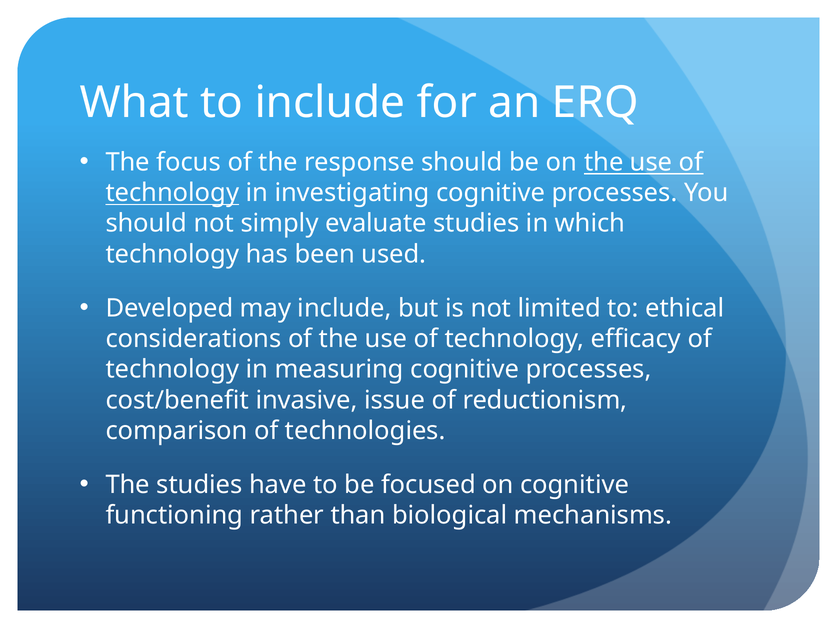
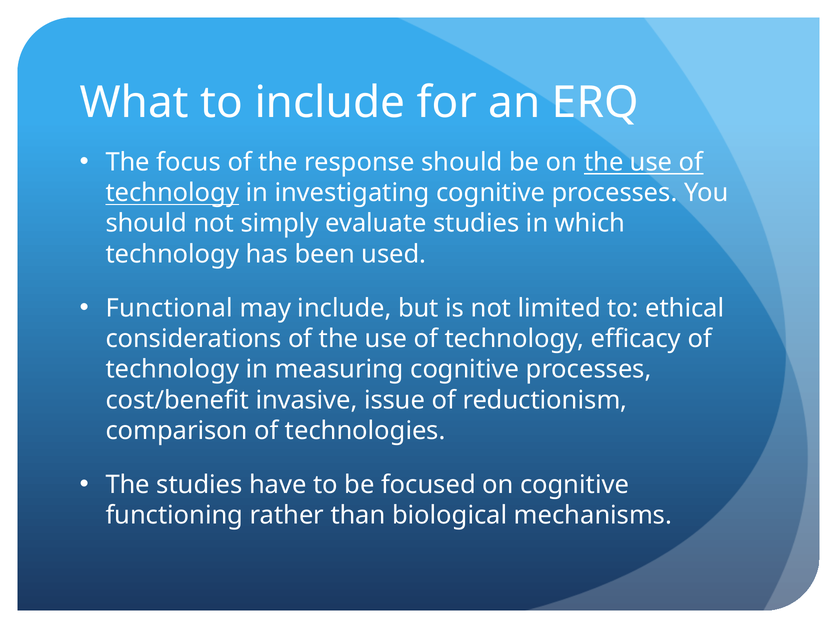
Developed: Developed -> Functional
